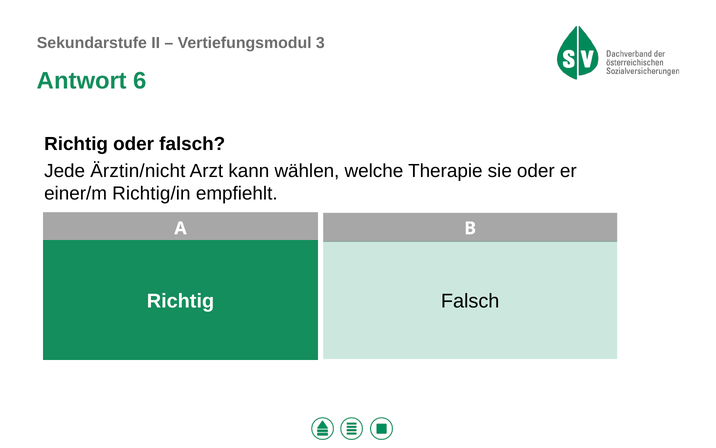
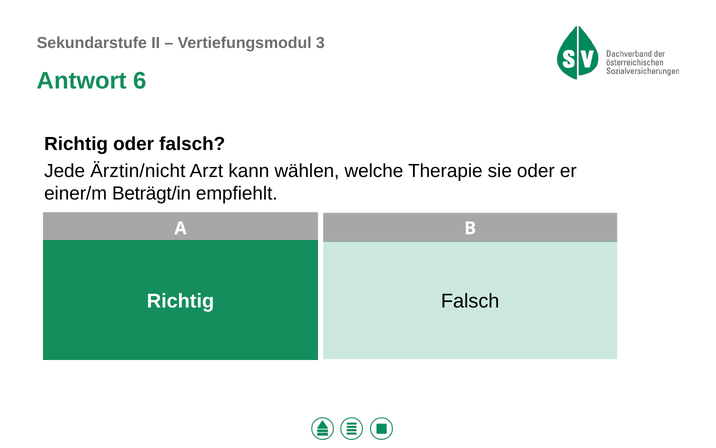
Richtig/in: Richtig/in -> Beträgt/in
